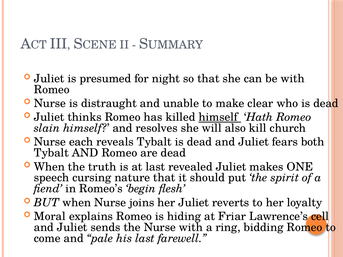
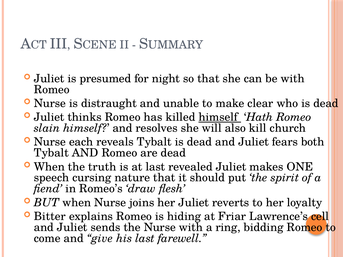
begin: begin -> draw
Moral: Moral -> Bitter
pale: pale -> give
